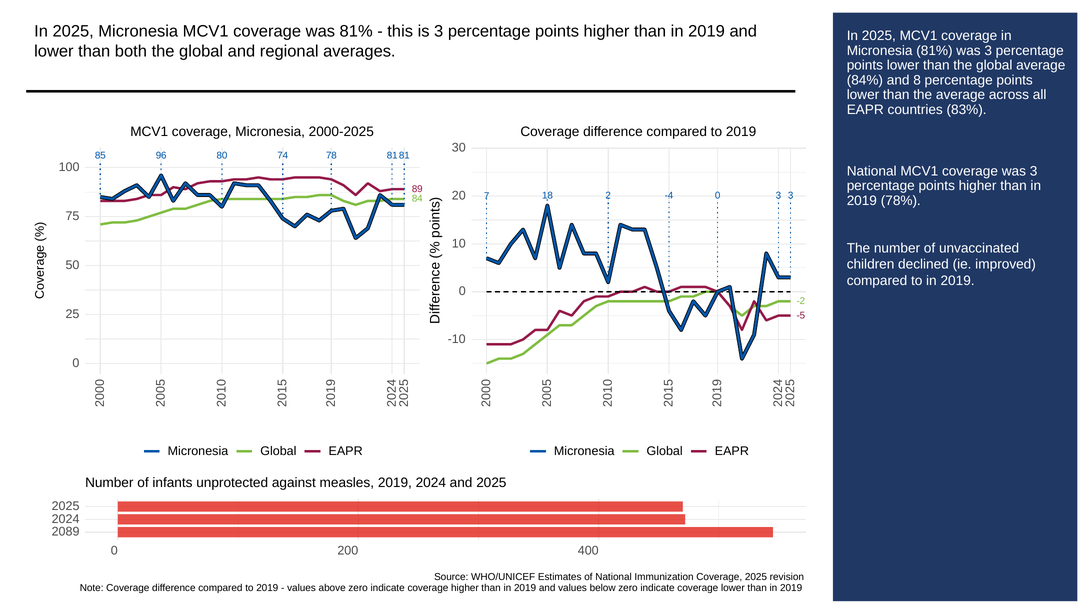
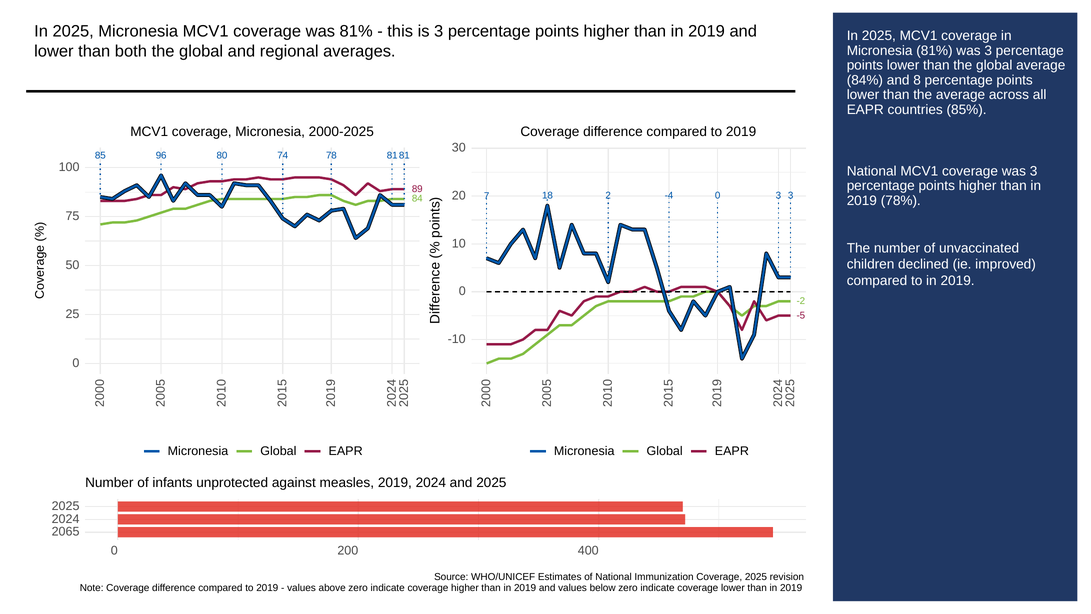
83%: 83% -> 85%
2089: 2089 -> 2065
